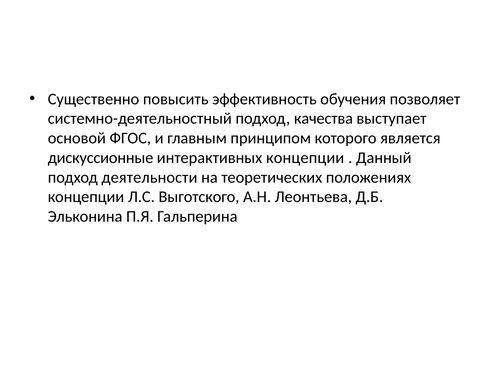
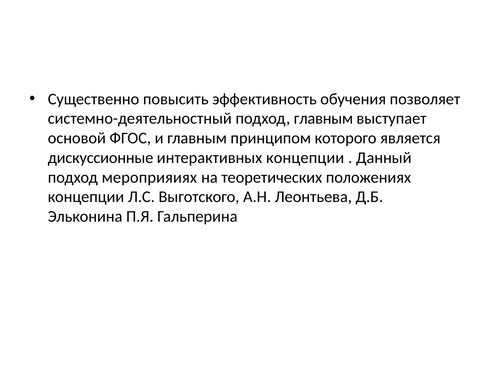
подход качества: качества -> главным
деятельности: деятельности -> мероприяиях
